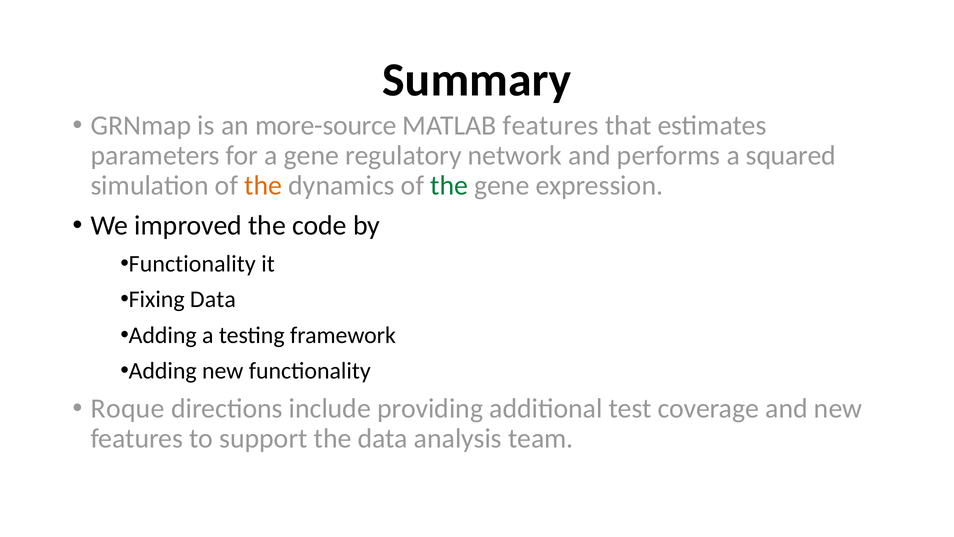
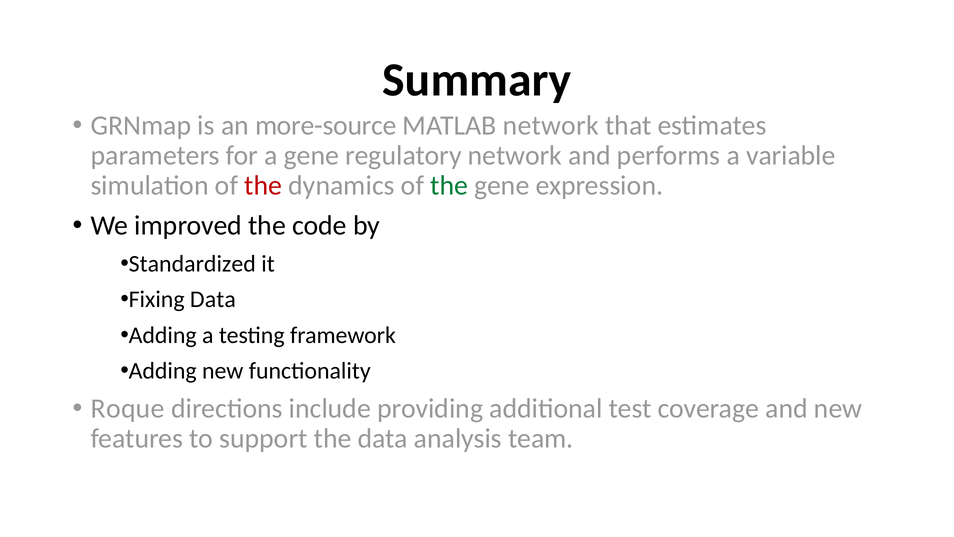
MATLAB features: features -> network
squared: squared -> variable
the at (263, 186) colour: orange -> red
Functionality at (192, 264): Functionality -> Standardized
